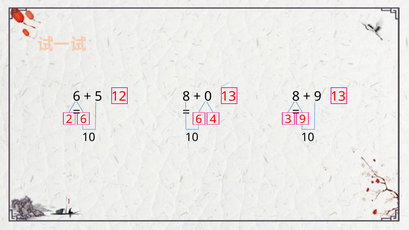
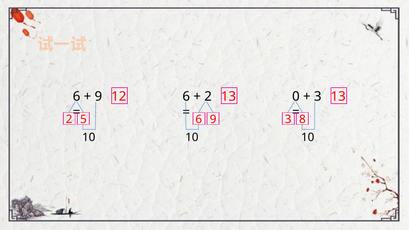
5 at (98, 97): 5 -> 9
12 8: 8 -> 6
0 at (208, 97): 0 -> 2
13 8: 8 -> 0
9 at (318, 97): 9 -> 3
2 6: 6 -> 5
6 4: 4 -> 9
3 9: 9 -> 8
